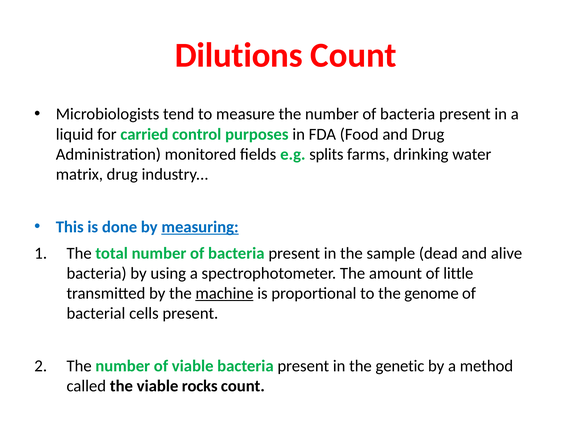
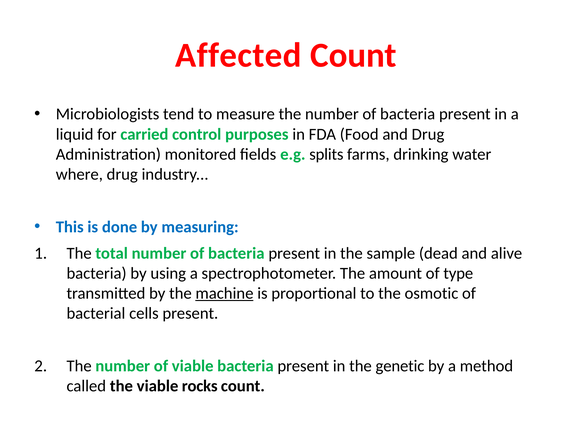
Dilutions: Dilutions -> Affected
matrix: matrix -> where
measuring underline: present -> none
little: little -> type
genome: genome -> osmotic
